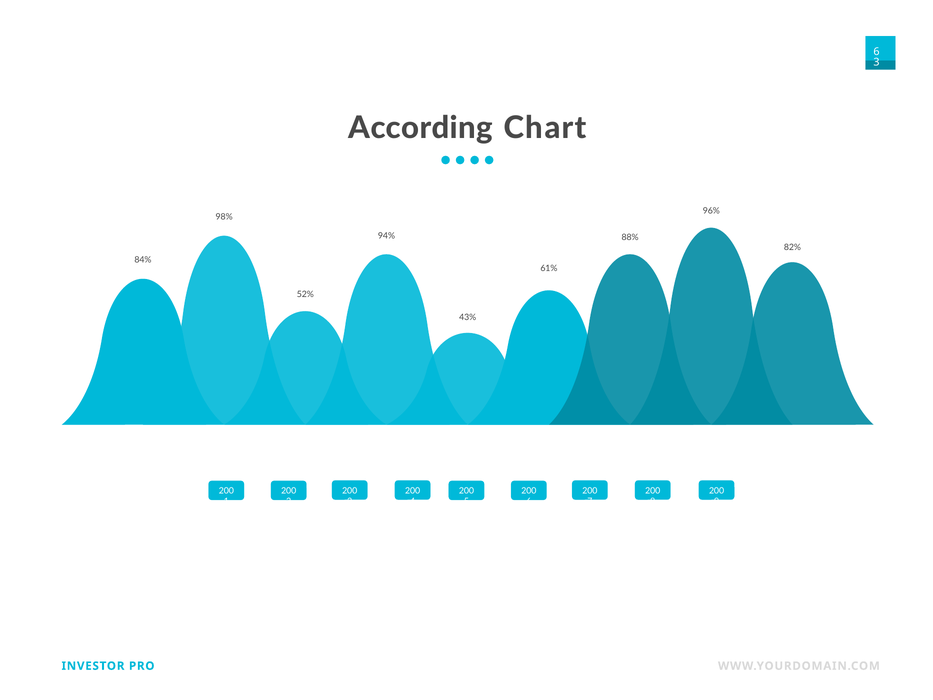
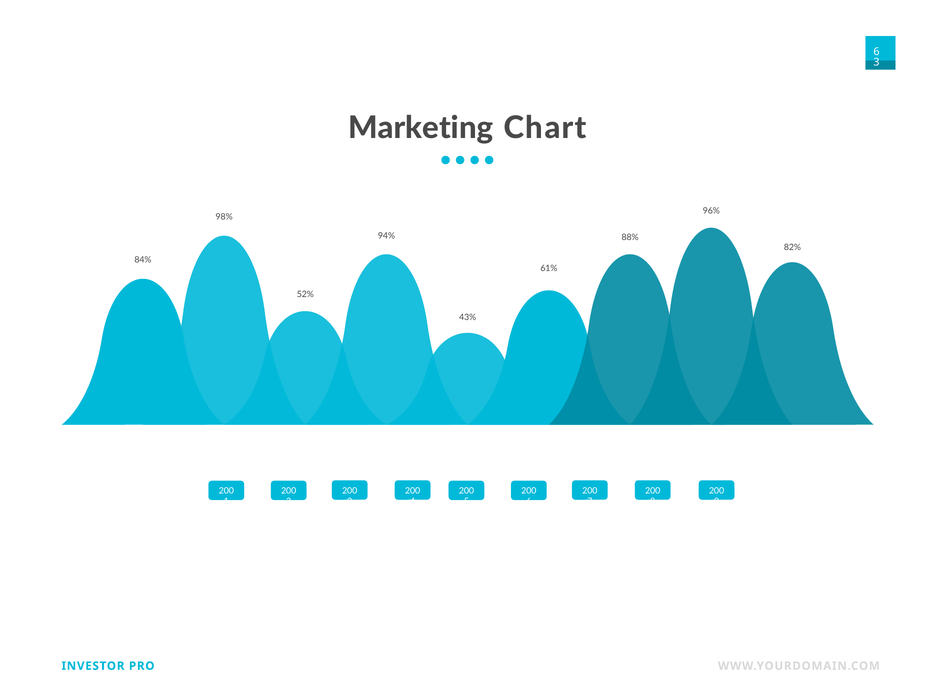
According: According -> Marketing
